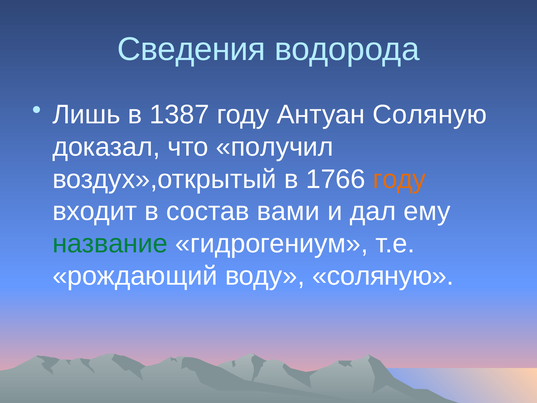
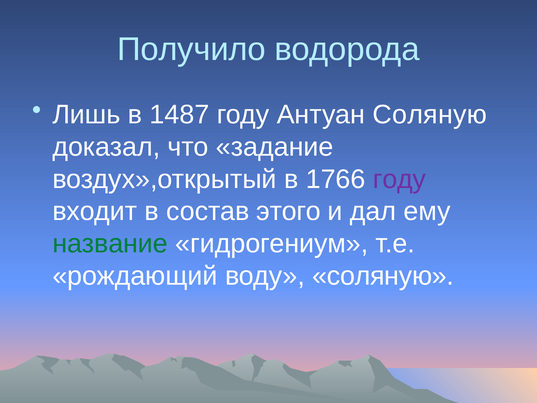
Сведения: Сведения -> Получило
1387: 1387 -> 1487
получил: получил -> задание
году at (399, 179) colour: orange -> purple
вами: вами -> этого
